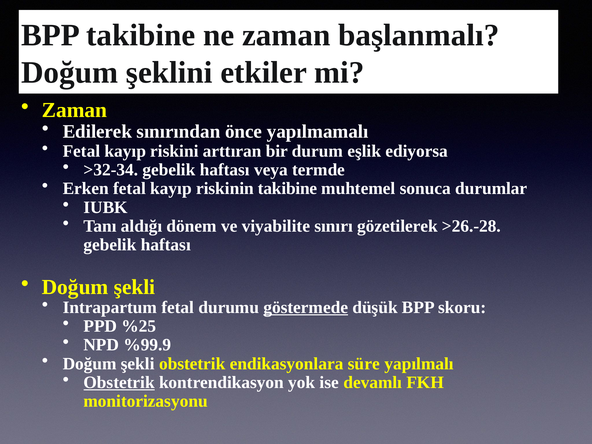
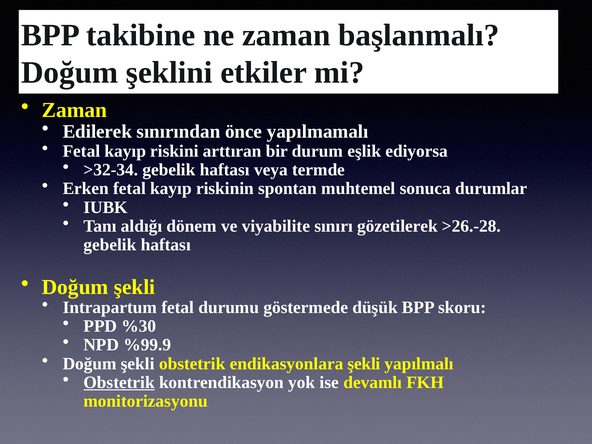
riskinin takibine: takibine -> spontan
göstermede underline: present -> none
%25: %25 -> %30
endikasyonlara süre: süre -> şekli
